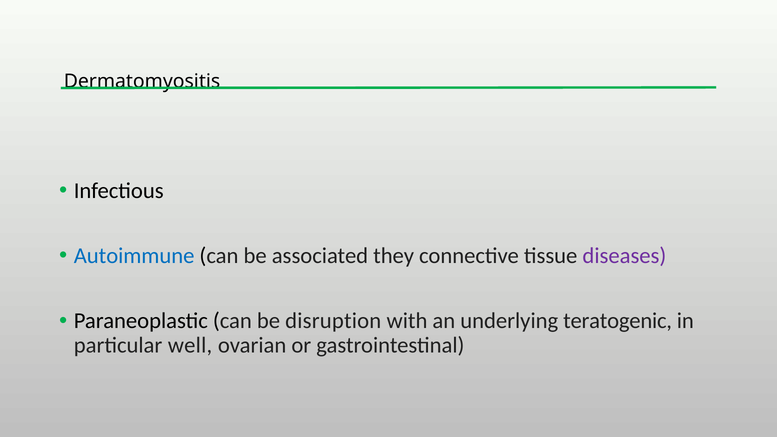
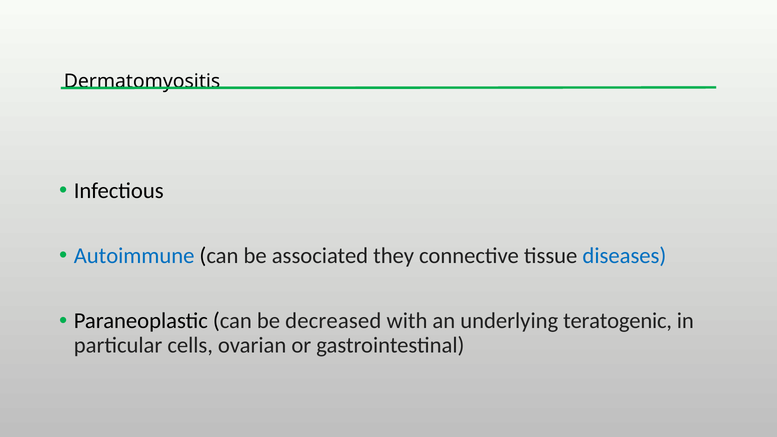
diseases colour: purple -> blue
disruption: disruption -> decreased
well: well -> cells
